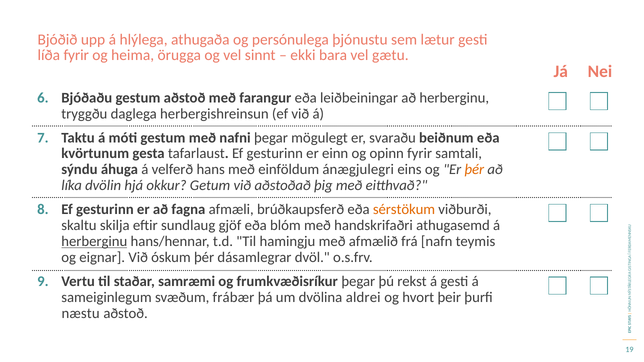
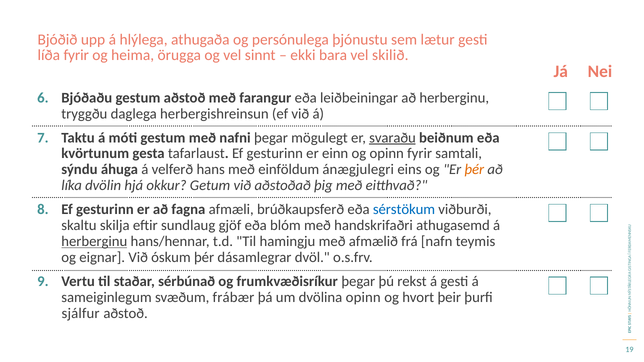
gætu: gætu -> skilið
svaraðu underline: none -> present
sérstökum colour: orange -> blue
samræmi: samræmi -> sérbúnað
dvölina aldrei: aldrei -> opinn
næstu: næstu -> sjálfur
